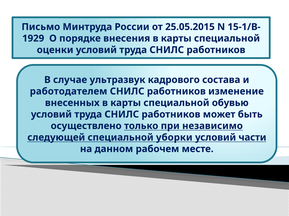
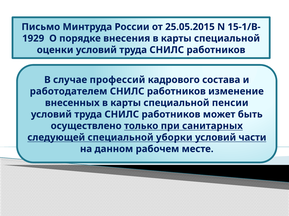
ультразвук: ультразвук -> профессий
обувью: обувью -> пенсии
независимо: независимо -> санитарных
